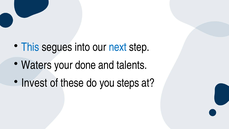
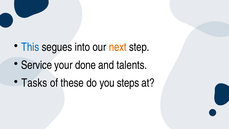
next colour: blue -> orange
Waters: Waters -> Service
Invest: Invest -> Tasks
